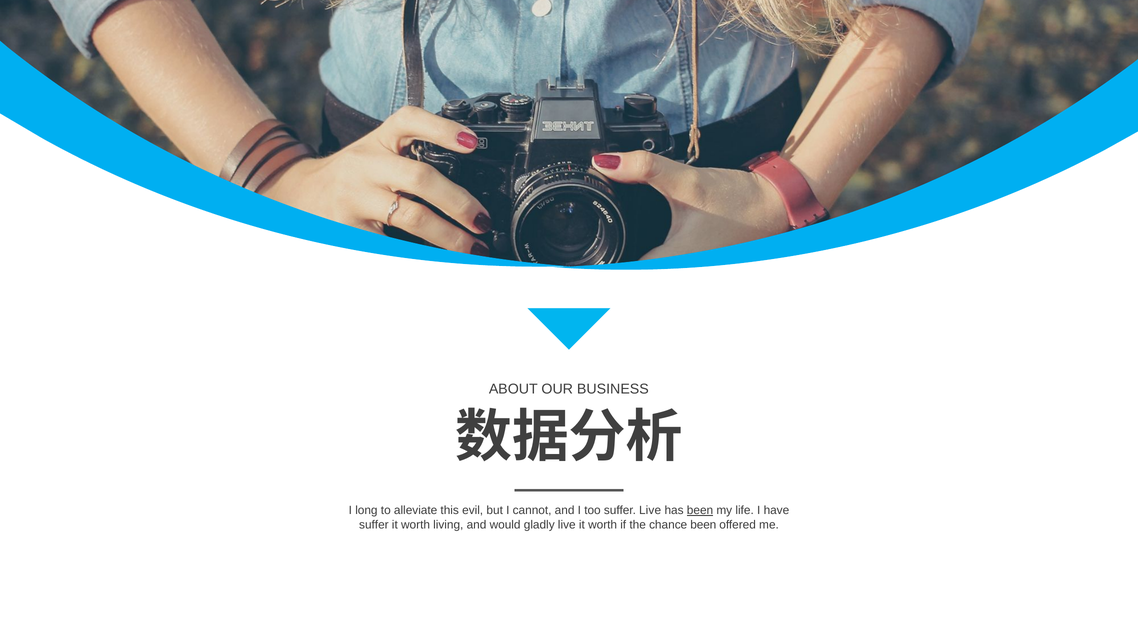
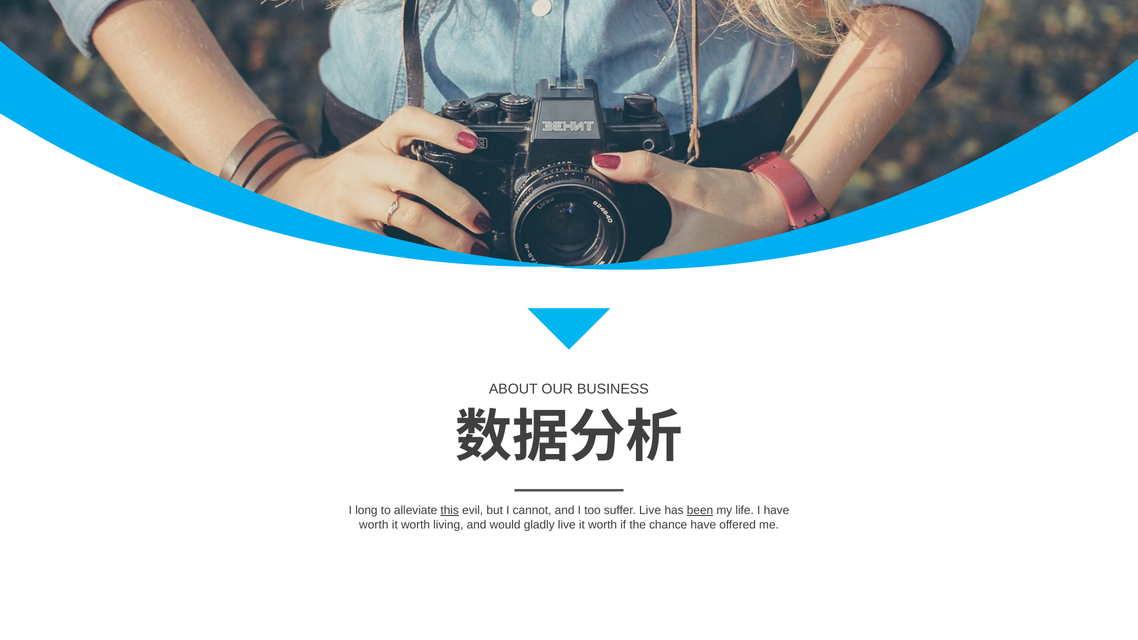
this underline: none -> present
suffer at (374, 525): suffer -> worth
chance been: been -> have
